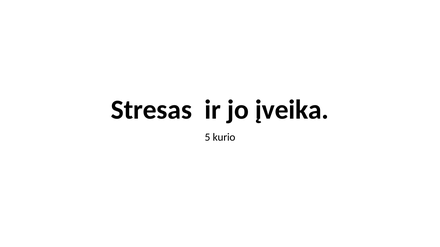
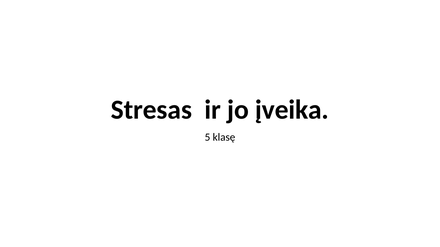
kurio: kurio -> klasę
